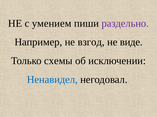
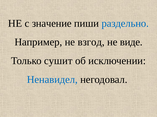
умением: умением -> значение
раздельно colour: purple -> blue
схемы: схемы -> сушит
